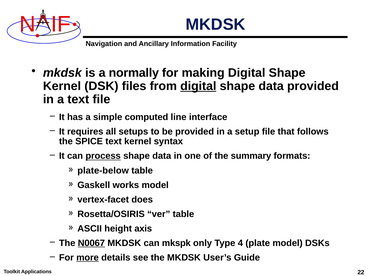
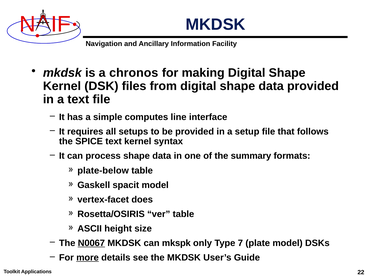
normally: normally -> chronos
digital at (198, 86) underline: present -> none
computed: computed -> computes
process underline: present -> none
works: works -> spacit
axis: axis -> size
4: 4 -> 7
